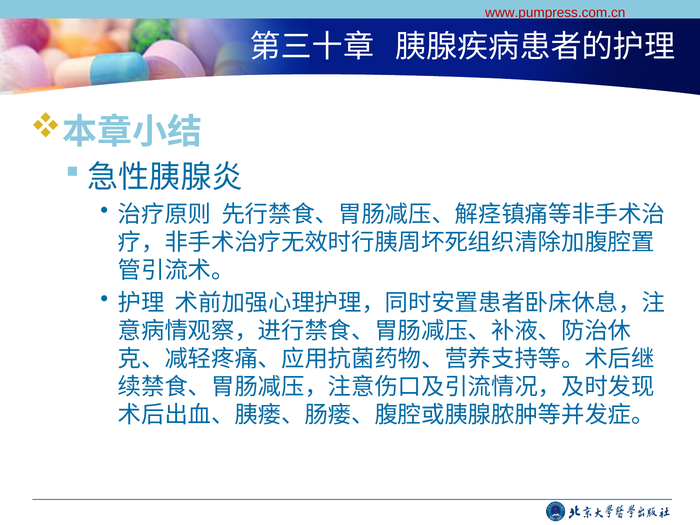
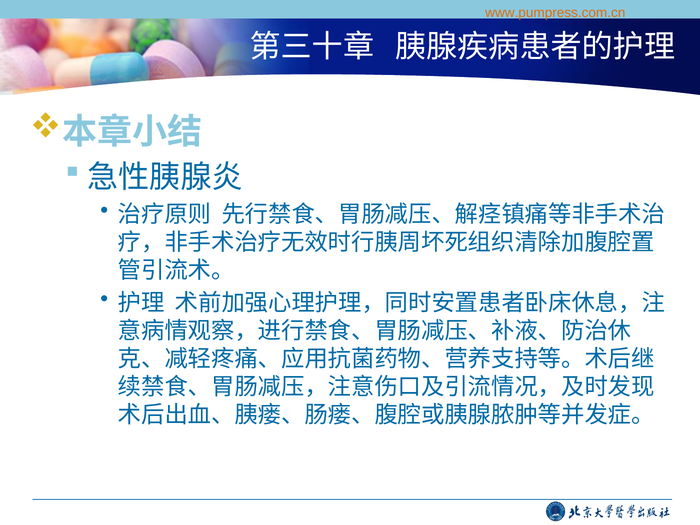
www.pumpress.com.cn colour: red -> orange
